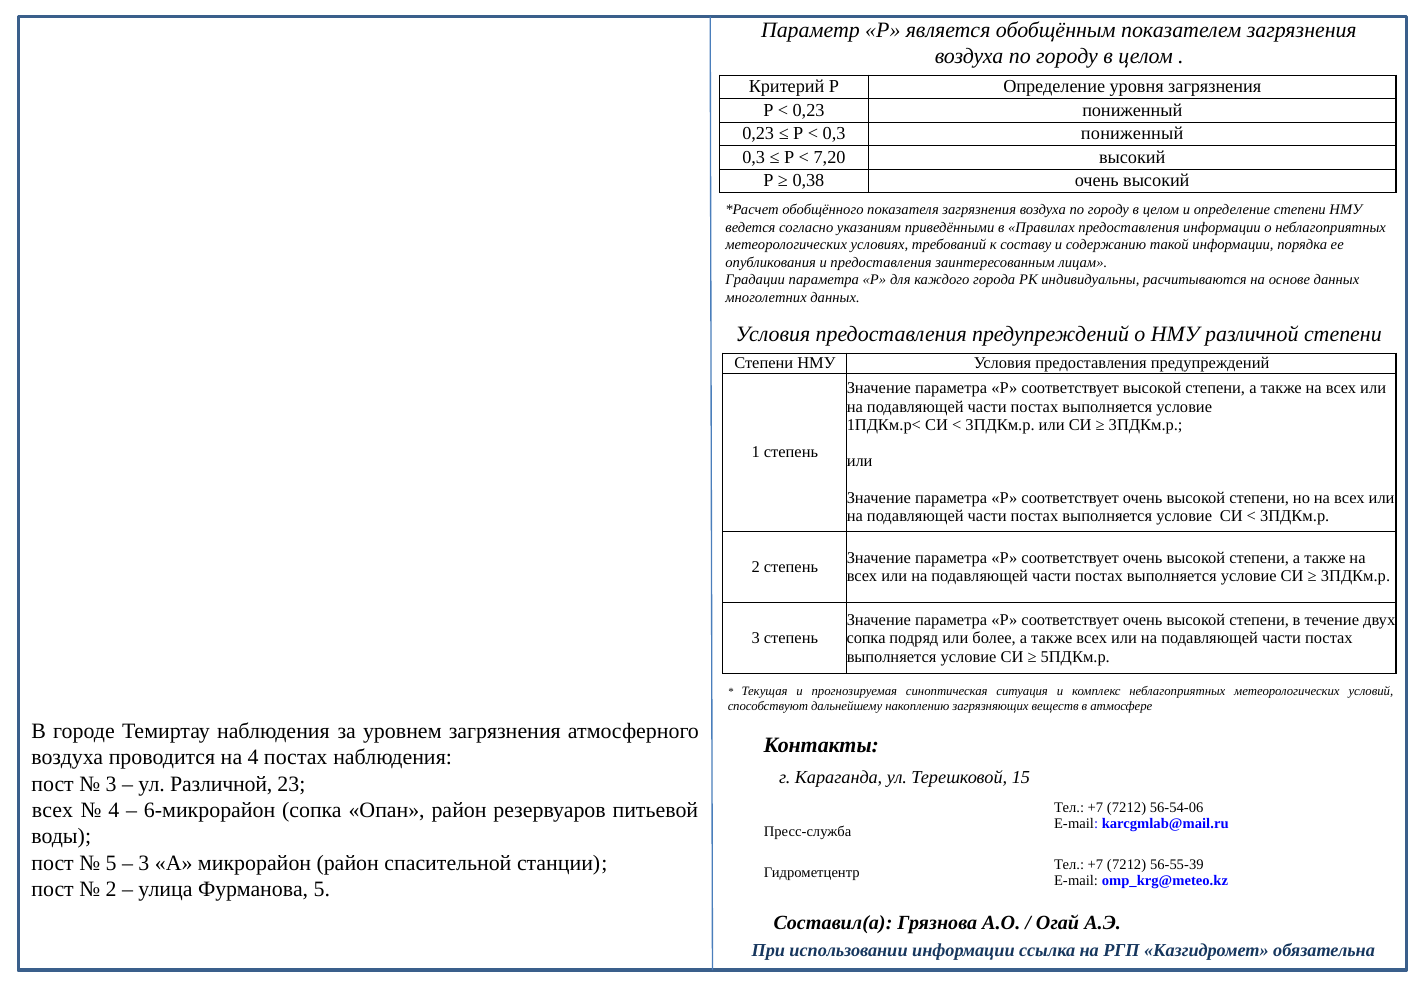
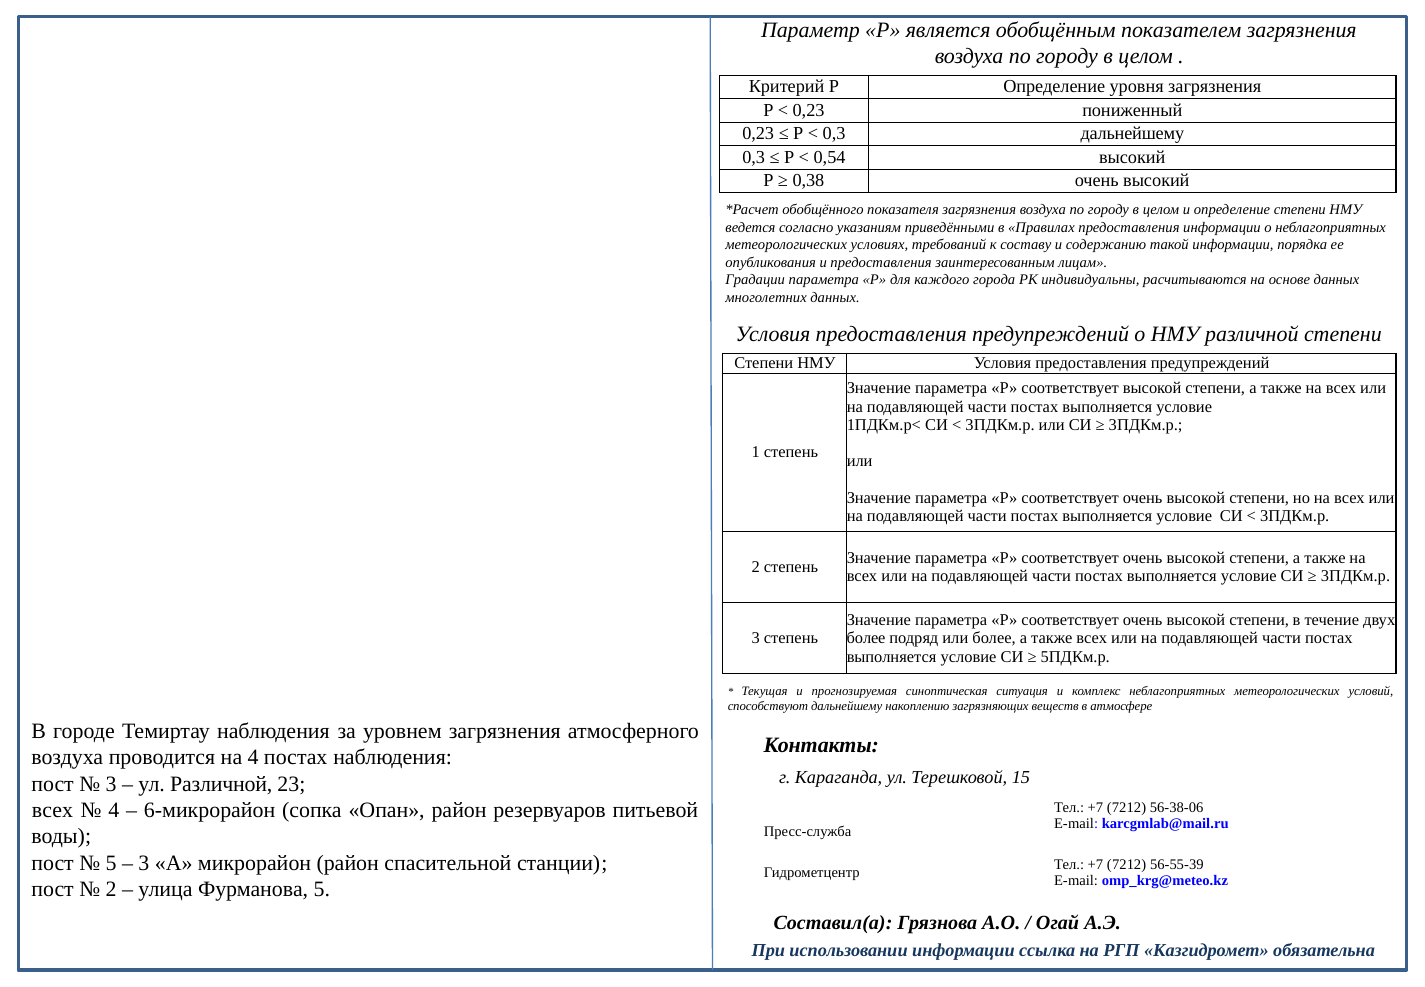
0,3 пониженный: пониженный -> дальнейшему
7,20: 7,20 -> 0,54
сопка at (866, 638): сопка -> более
56-54-06: 56-54-06 -> 56-38-06
